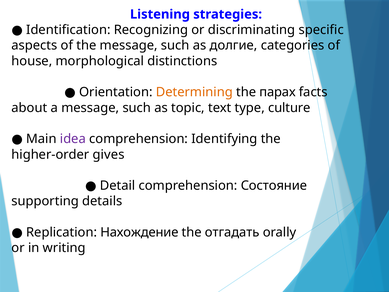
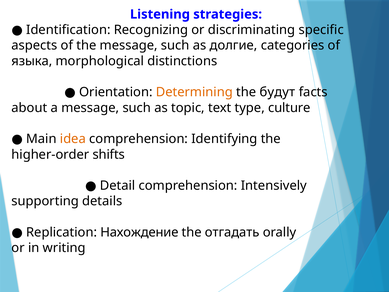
house: house -> языка
парах: парах -> будут
idea colour: purple -> orange
gives: gives -> shifts
Состояние: Состояние -> Intensively
